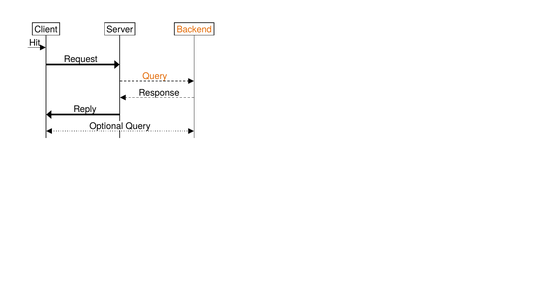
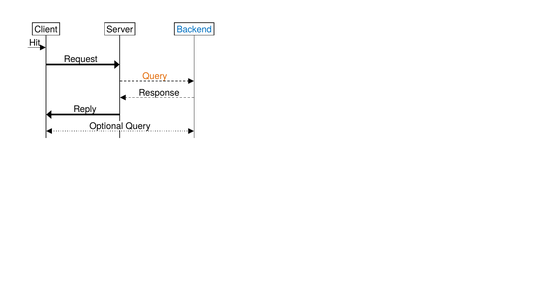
Backend colour: orange -> blue
